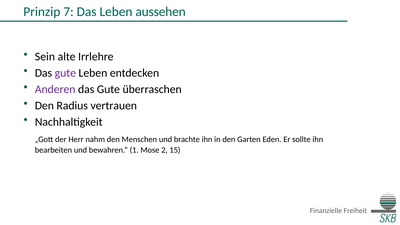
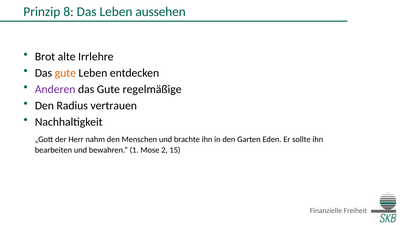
7: 7 -> 8
Sein: Sein -> Brot
gute at (65, 73) colour: purple -> orange
überraschen: überraschen -> regelmäßige
